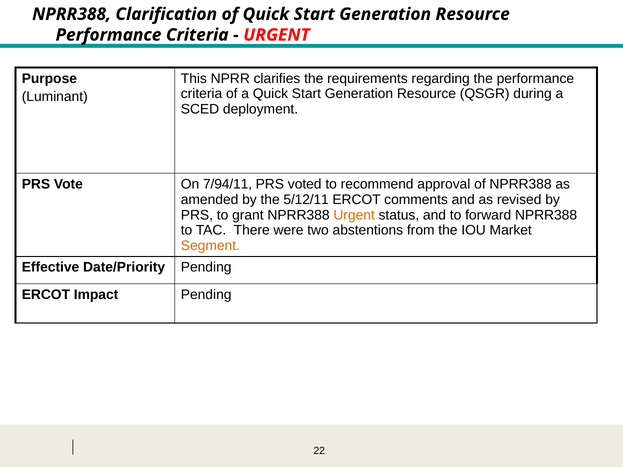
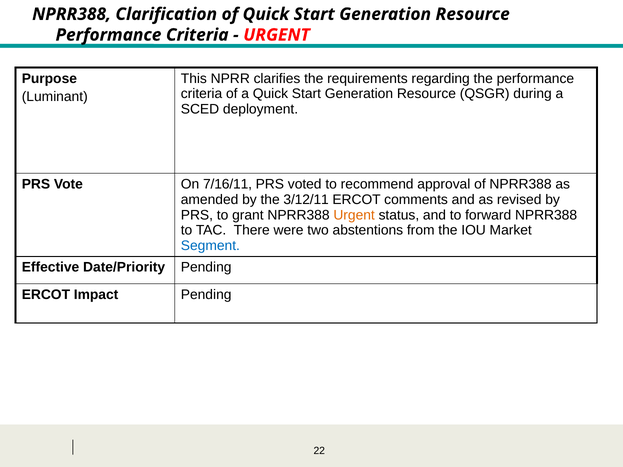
7/94/11: 7/94/11 -> 7/16/11
5/12/11: 5/12/11 -> 3/12/11
Segment colour: orange -> blue
